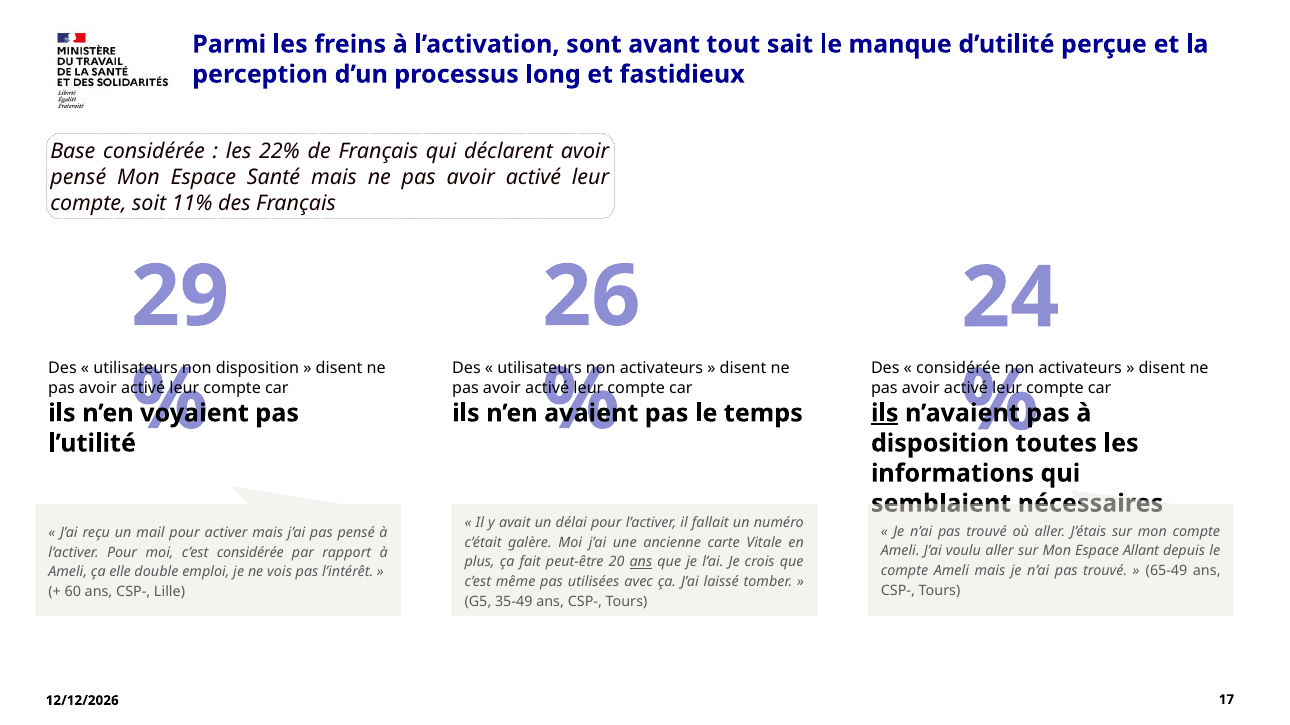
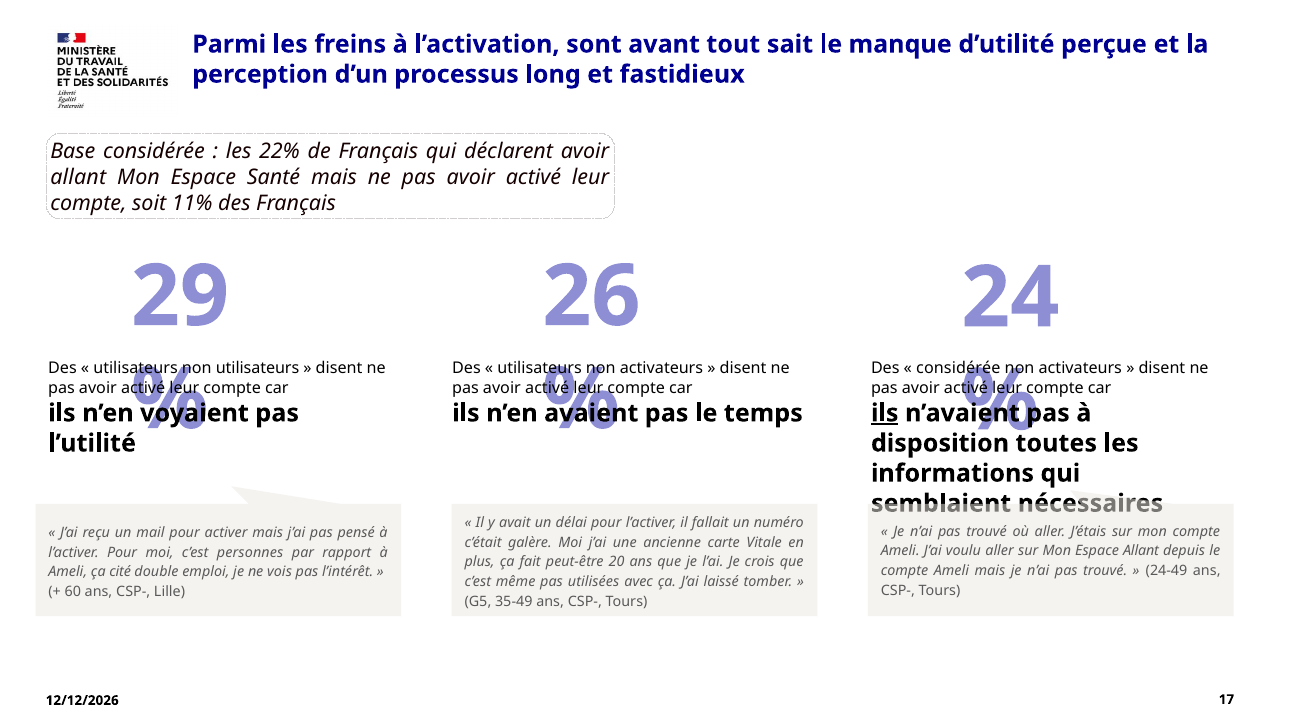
pensé at (78, 178): pensé -> allant
non disposition: disposition -> utilisateurs
c’est considérée: considérée -> personnes
ans at (641, 563) underline: present -> none
65-49: 65-49 -> 24-49
elle: elle -> cité
